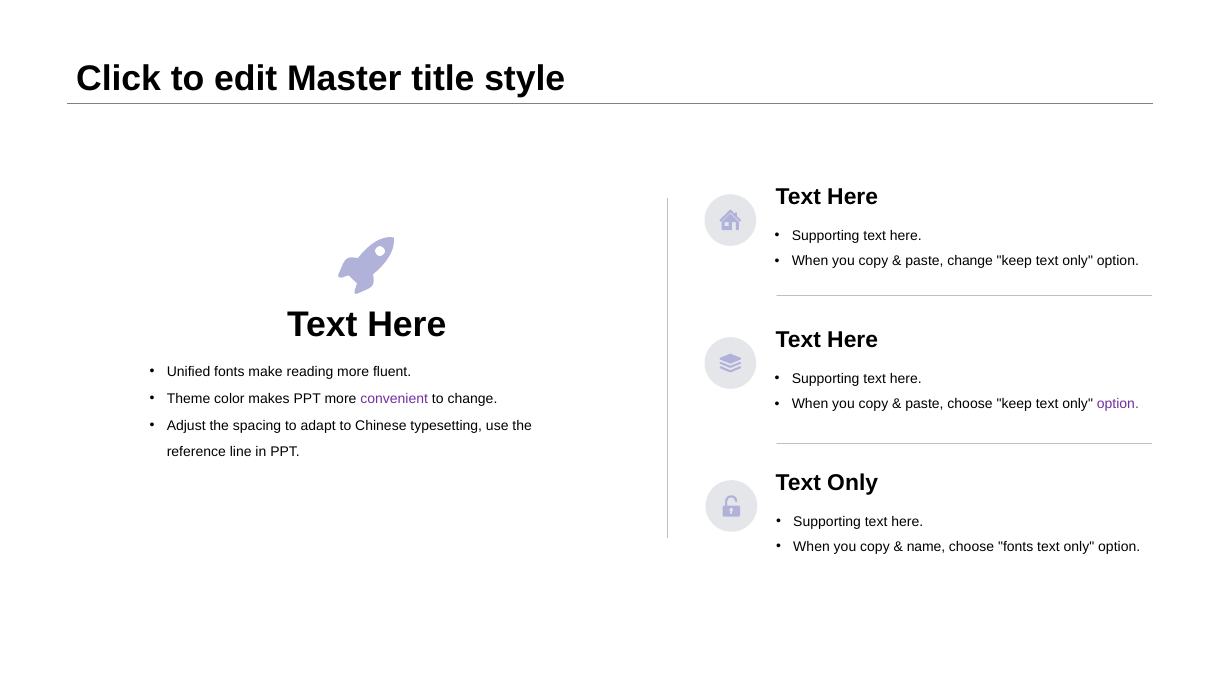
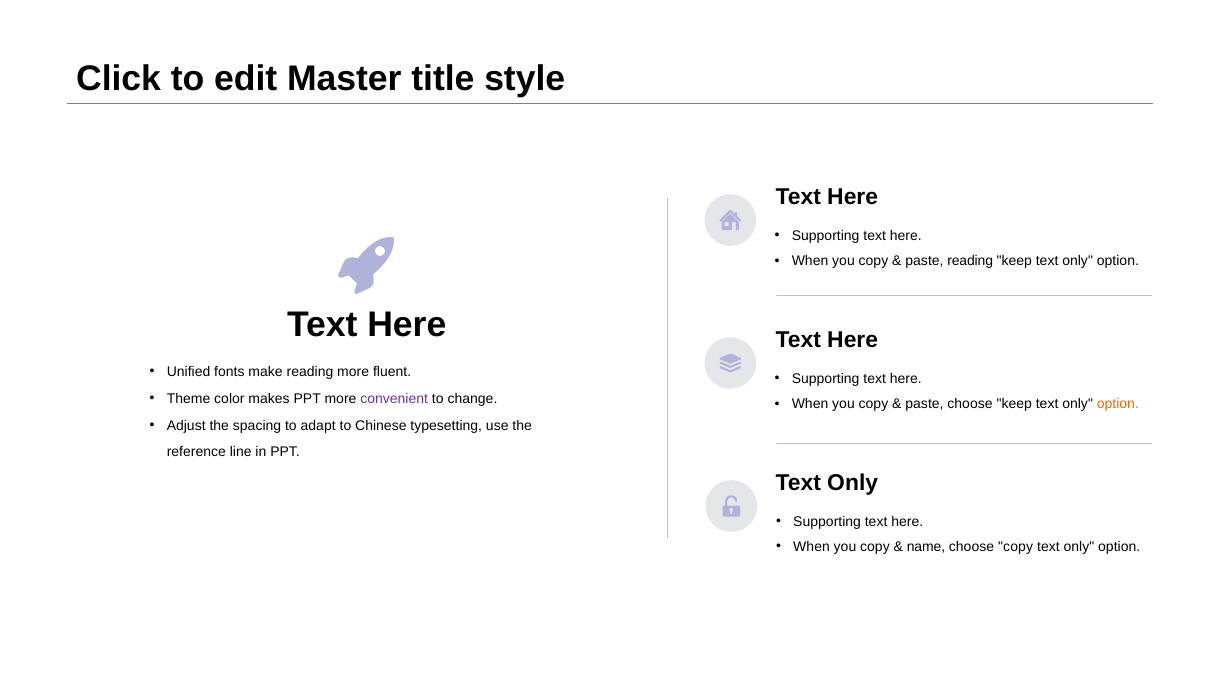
paste change: change -> reading
option at (1118, 404) colour: purple -> orange
choose fonts: fonts -> copy
